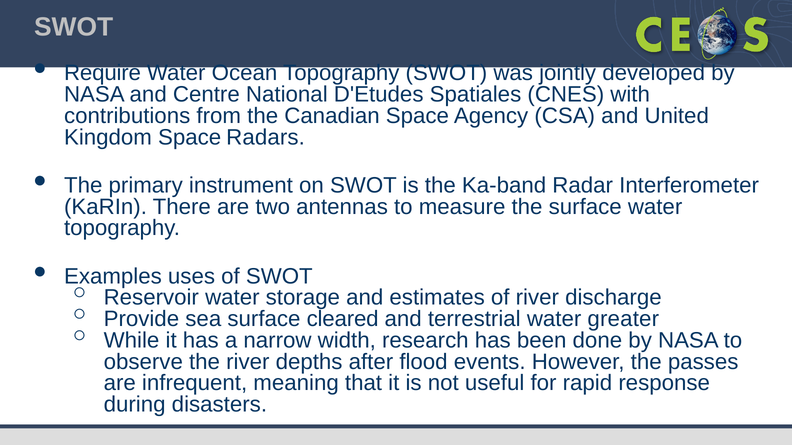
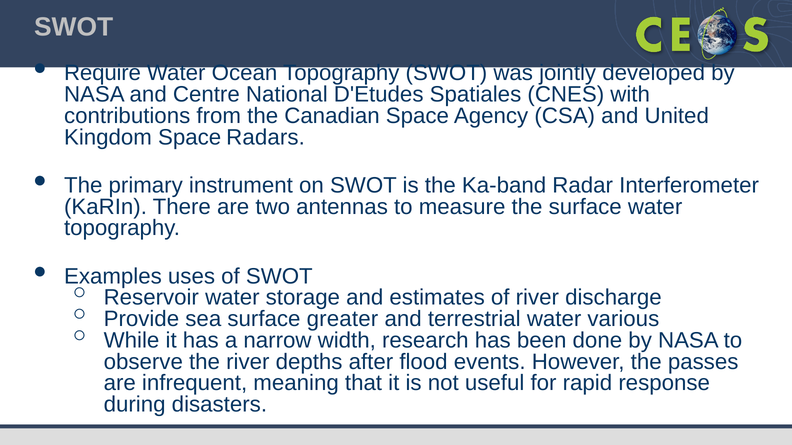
cleared: cleared -> greater
greater: greater -> various
